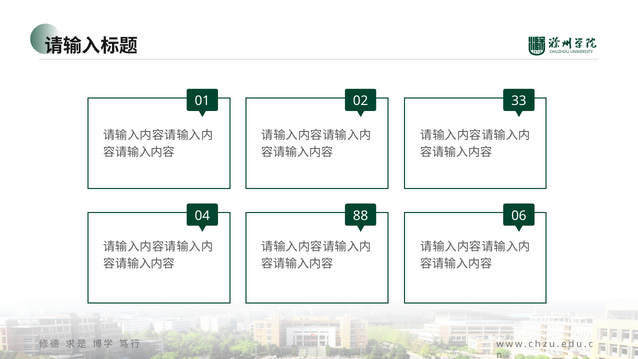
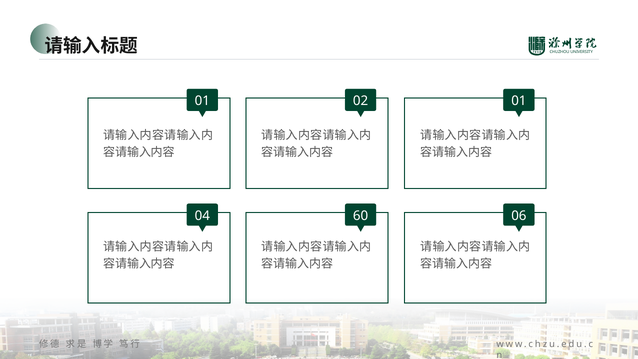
02 33: 33 -> 01
88: 88 -> 60
